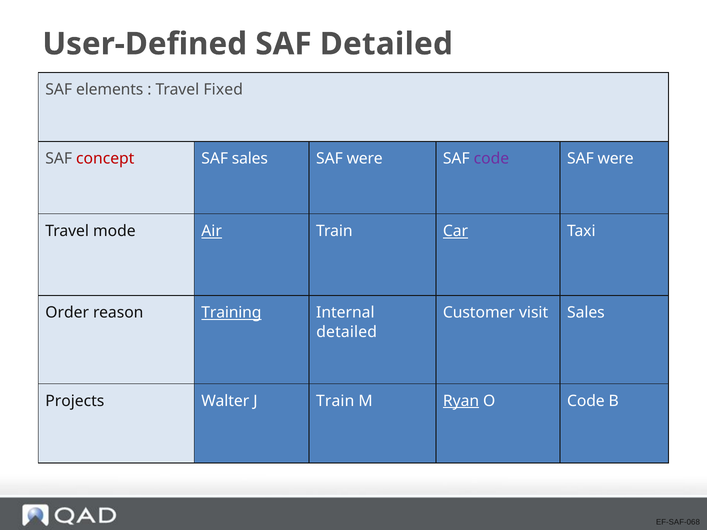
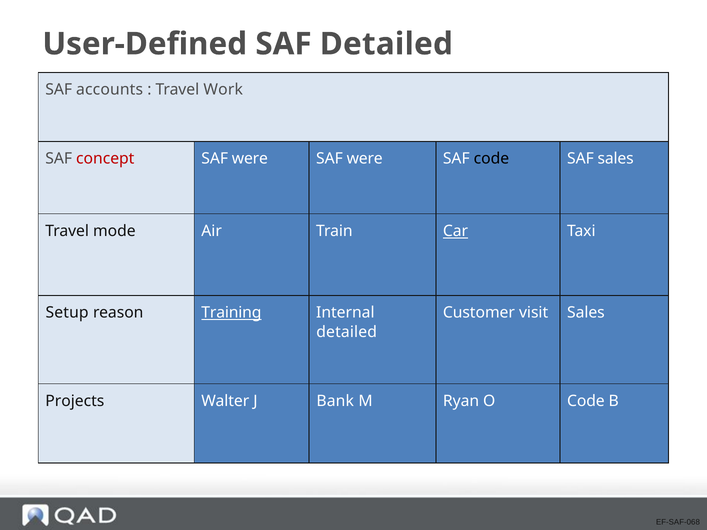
elements: elements -> accounts
Fixed: Fixed -> Work
sales at (250, 159): sales -> were
code at (491, 159) colour: purple -> black
were at (616, 159): were -> sales
Air underline: present -> none
Order: Order -> Setup
J Train: Train -> Bank
Ryan underline: present -> none
